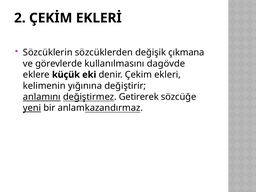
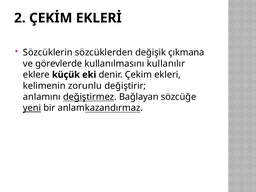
dagövde: dagövde -> kullanılır
yığınına: yığınına -> zorunlu
anlamını underline: present -> none
Getirerek: Getirerek -> Bağlayan
